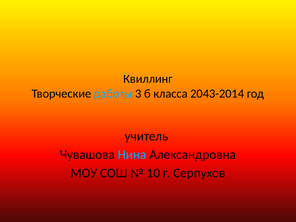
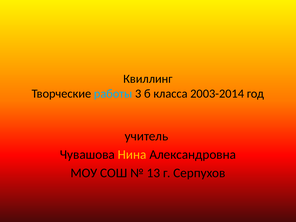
2043-2014: 2043-2014 -> 2003-2014
Нина colour: light blue -> yellow
10: 10 -> 13
